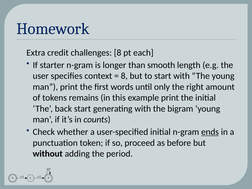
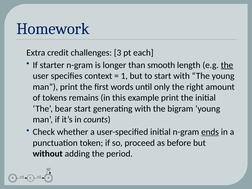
challenges 8: 8 -> 3
the at (227, 65) underline: none -> present
8 at (124, 76): 8 -> 1
back: back -> bear
